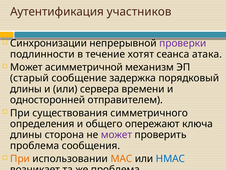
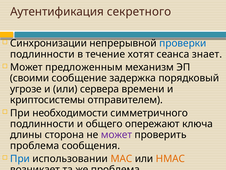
участников: участников -> секретного
проверки colour: purple -> blue
атака: атака -> знает
асимметричной: асимметричной -> предложенным
старый: старый -> своими
длины at (26, 89): длины -> угрозе
односторонней: односторонней -> криптосистемы
существования: существования -> необходимости
определения at (42, 124): определения -> подлинности
При at (20, 158) colour: orange -> blue
HMAC colour: blue -> orange
